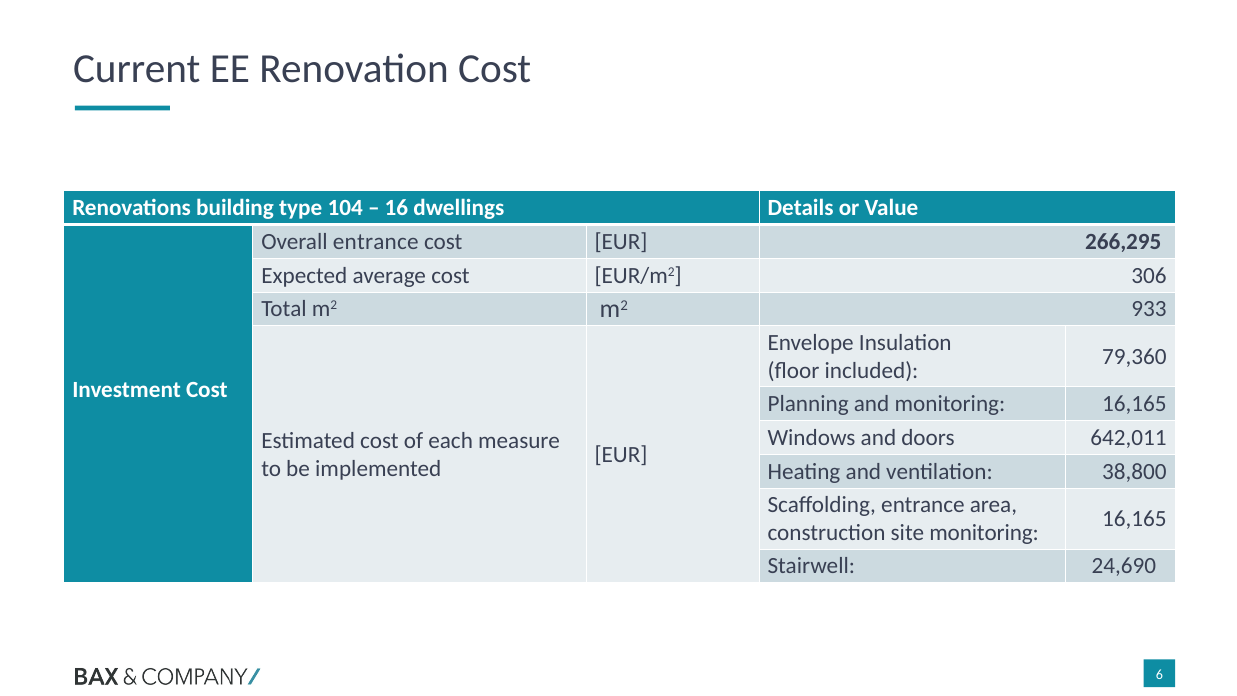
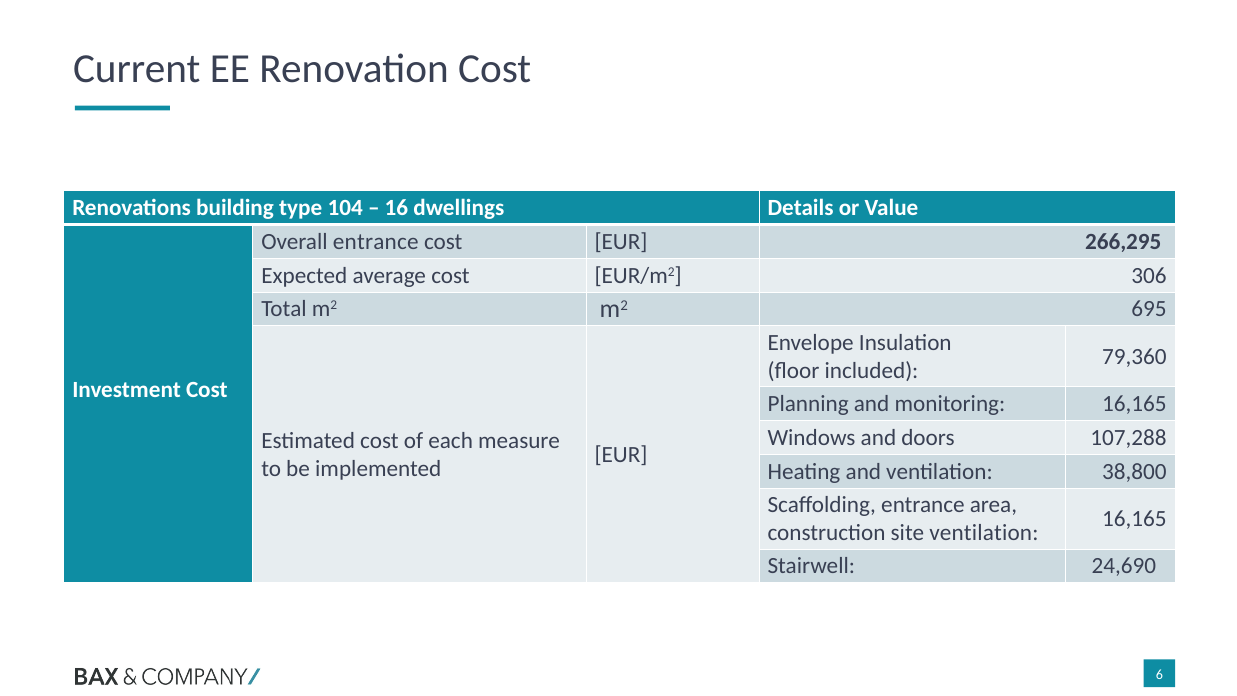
933: 933 -> 695
642,011: 642,011 -> 107,288
site monitoring: monitoring -> ventilation
